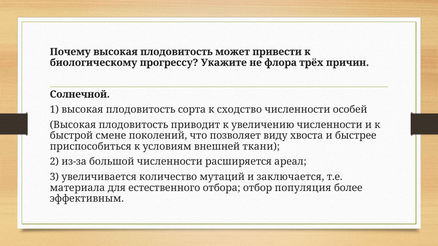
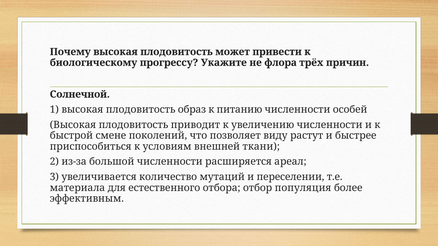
сорта: сорта -> образ
сходство: сходство -> питанию
хвоста: хвоста -> растут
заключается: заключается -> переселении
